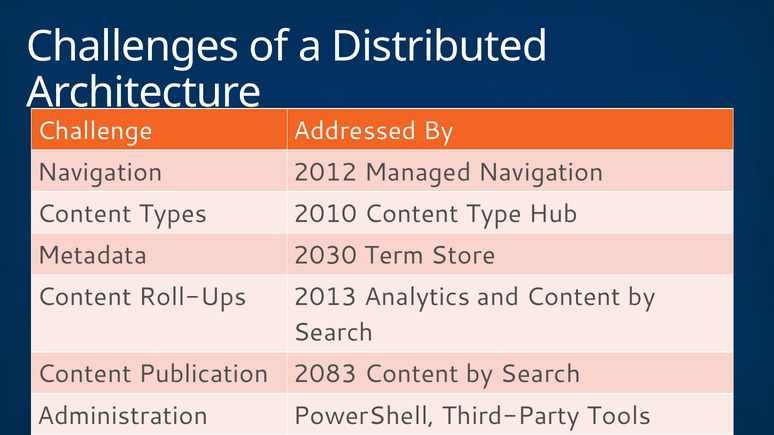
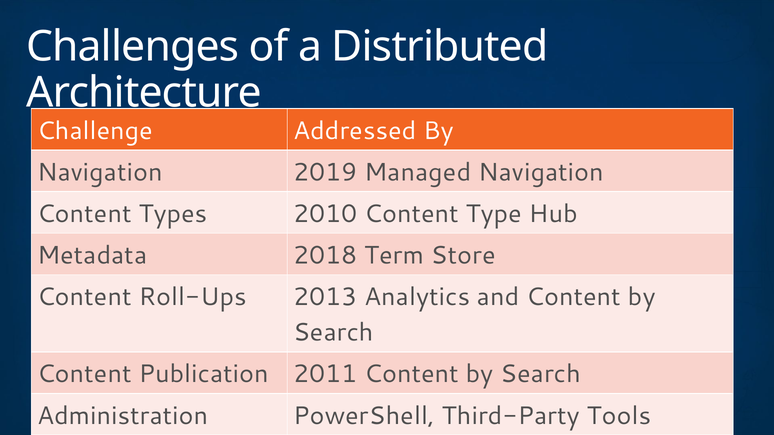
2012: 2012 -> 2019
2030: 2030 -> 2018
2083: 2083 -> 2011
